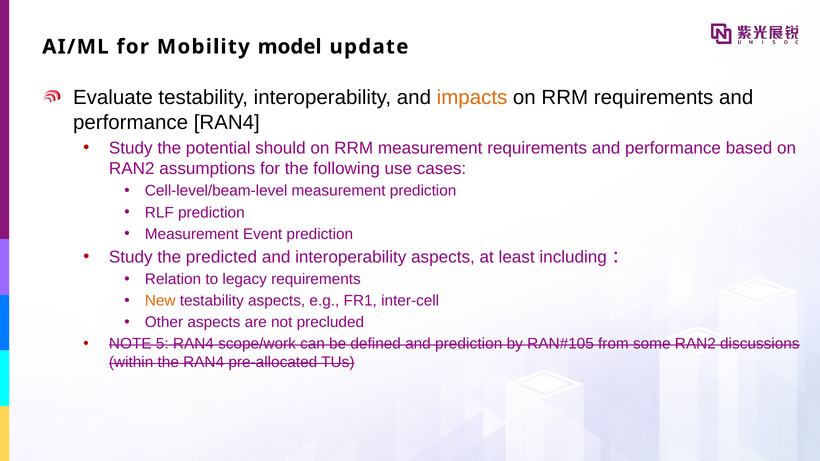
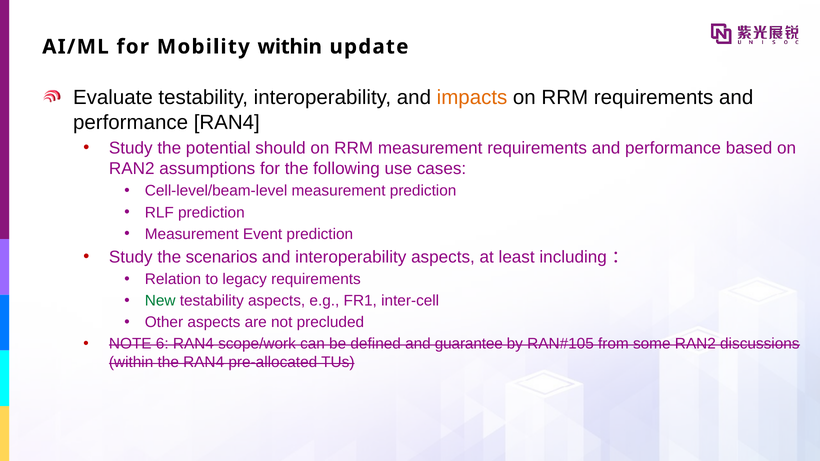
Mobility model: model -> within
predicted: predicted -> scenarios
New colour: orange -> green
5: 5 -> 6
and prediction: prediction -> guarantee
